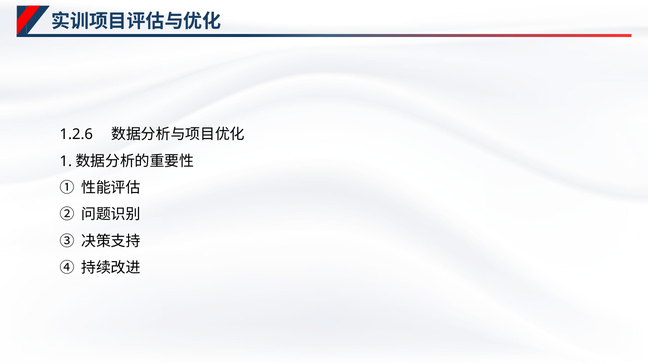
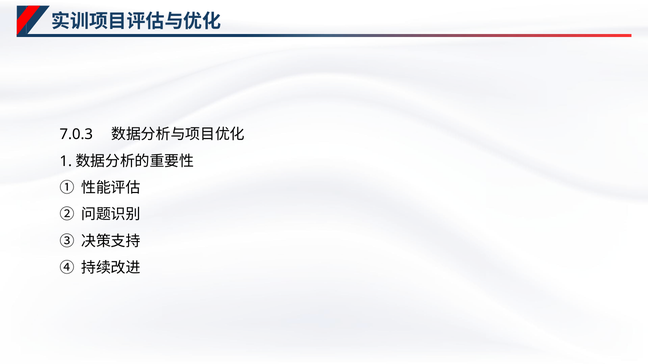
1.2.6: 1.2.6 -> 7.0.3
